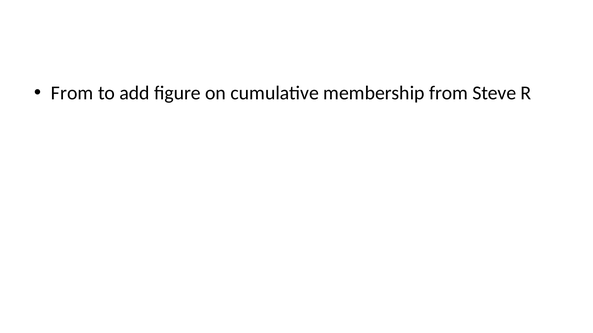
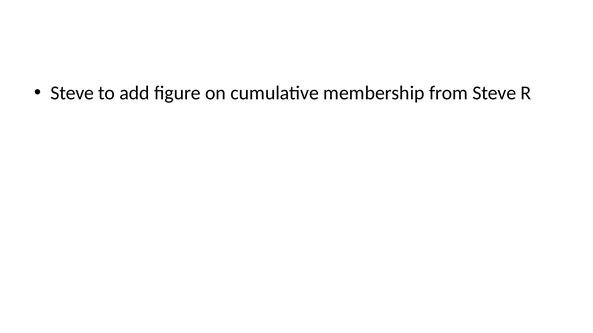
From at (72, 93): From -> Steve
